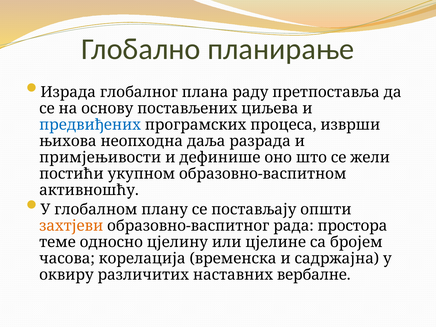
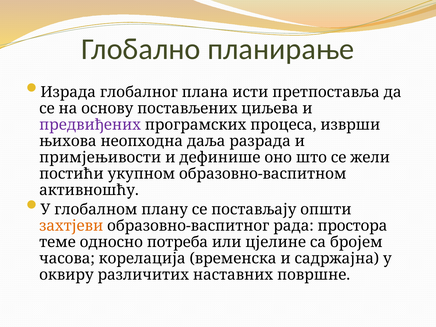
раду: раду -> исти
предвиђених colour: blue -> purple
цјелину: цјелину -> потреба
вербалне: вербалне -> површне
